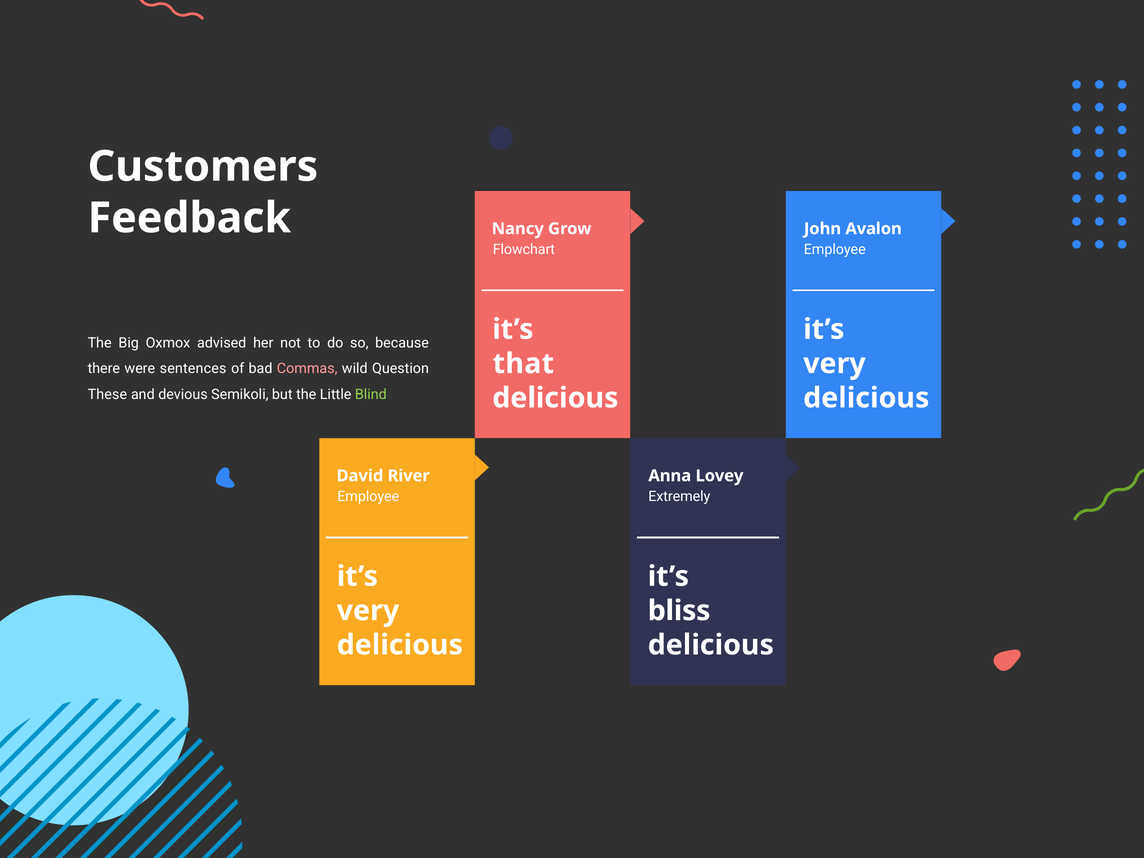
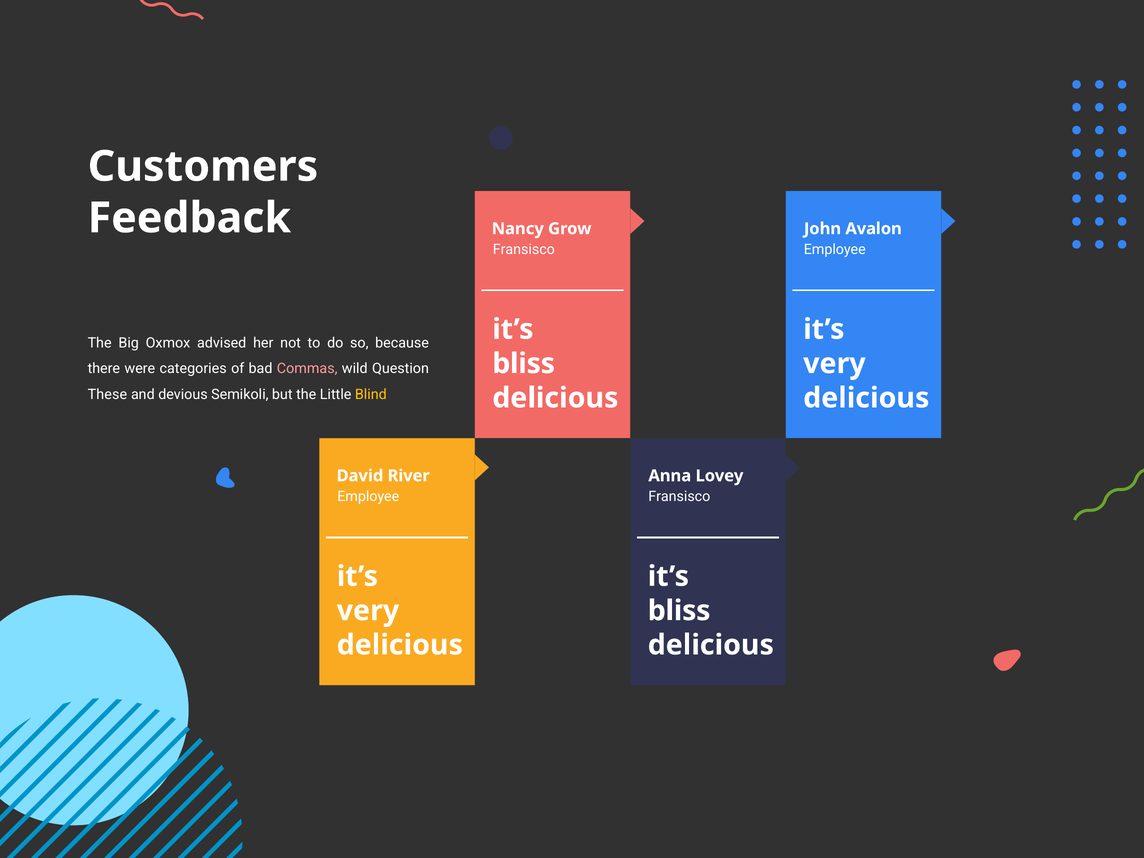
Flowchart at (524, 249): Flowchart -> Fransisco
that at (523, 364): that -> bliss
sentences: sentences -> categories
Blind colour: light green -> yellow
Extremely at (679, 496): Extremely -> Fransisco
